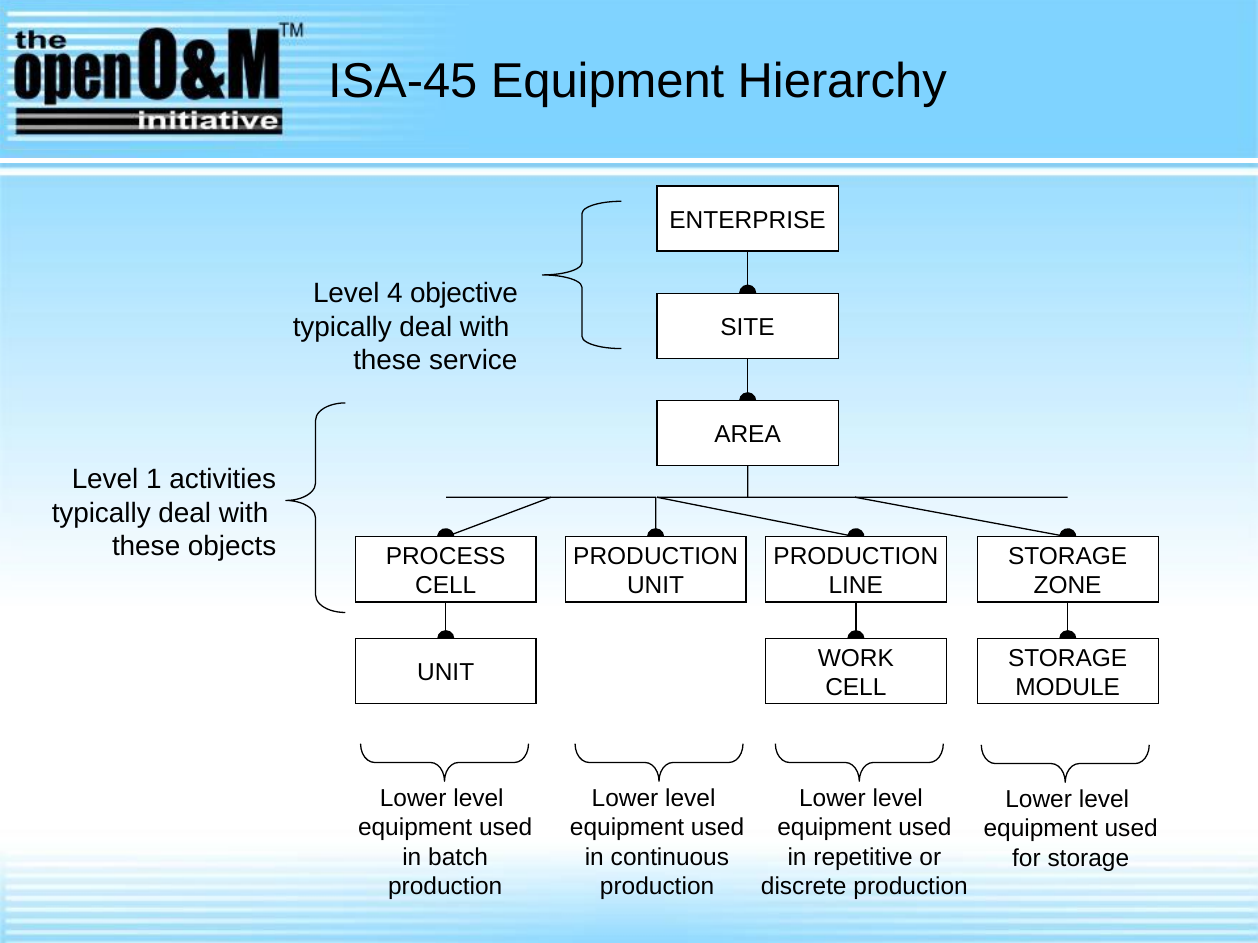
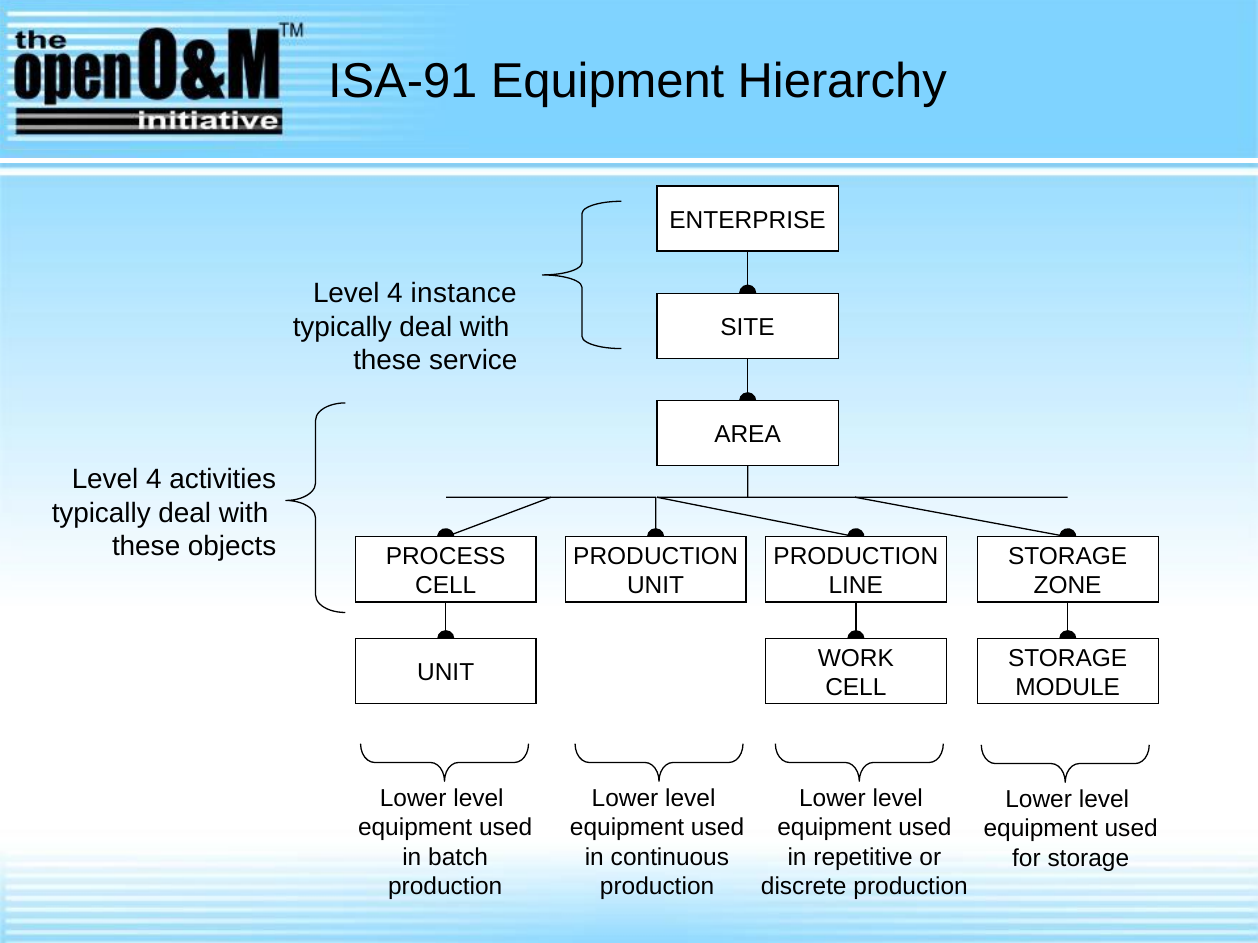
ISA-45: ISA-45 -> ISA-91
objective: objective -> instance
1 at (154, 480): 1 -> 4
